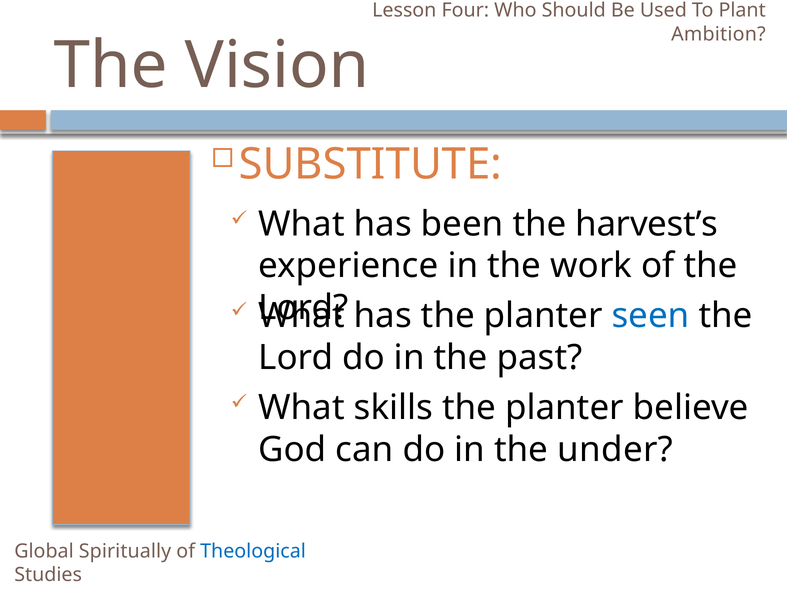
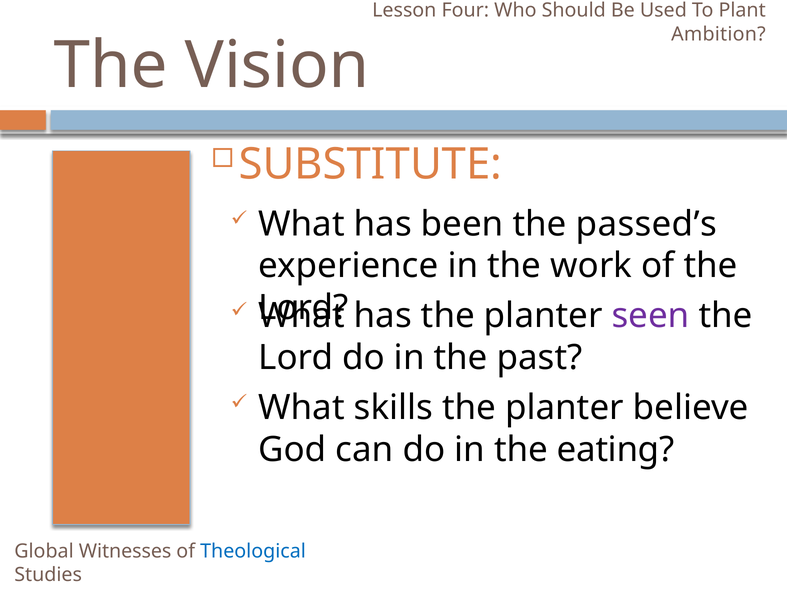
harvest’s: harvest’s -> passed’s
seen colour: blue -> purple
under: under -> eating
Spiritually: Spiritually -> Witnesses
